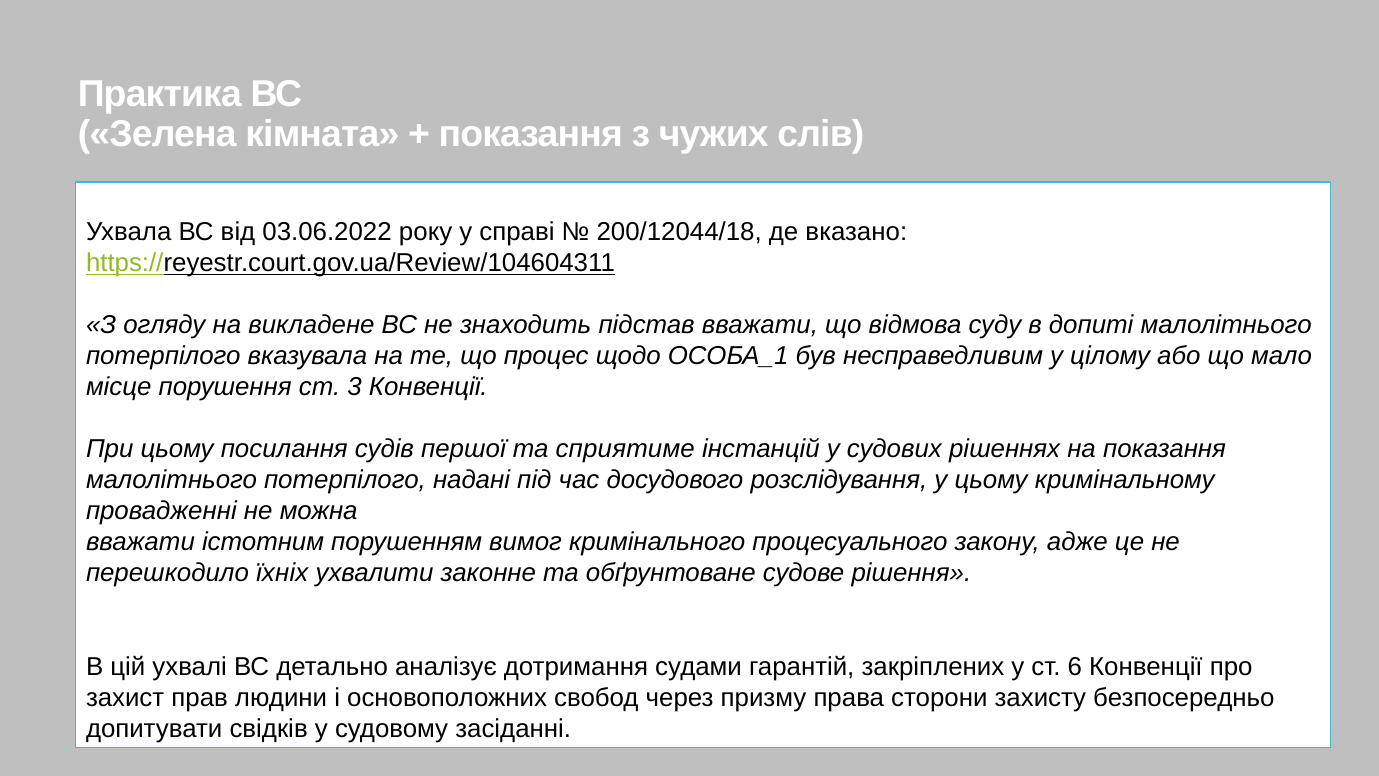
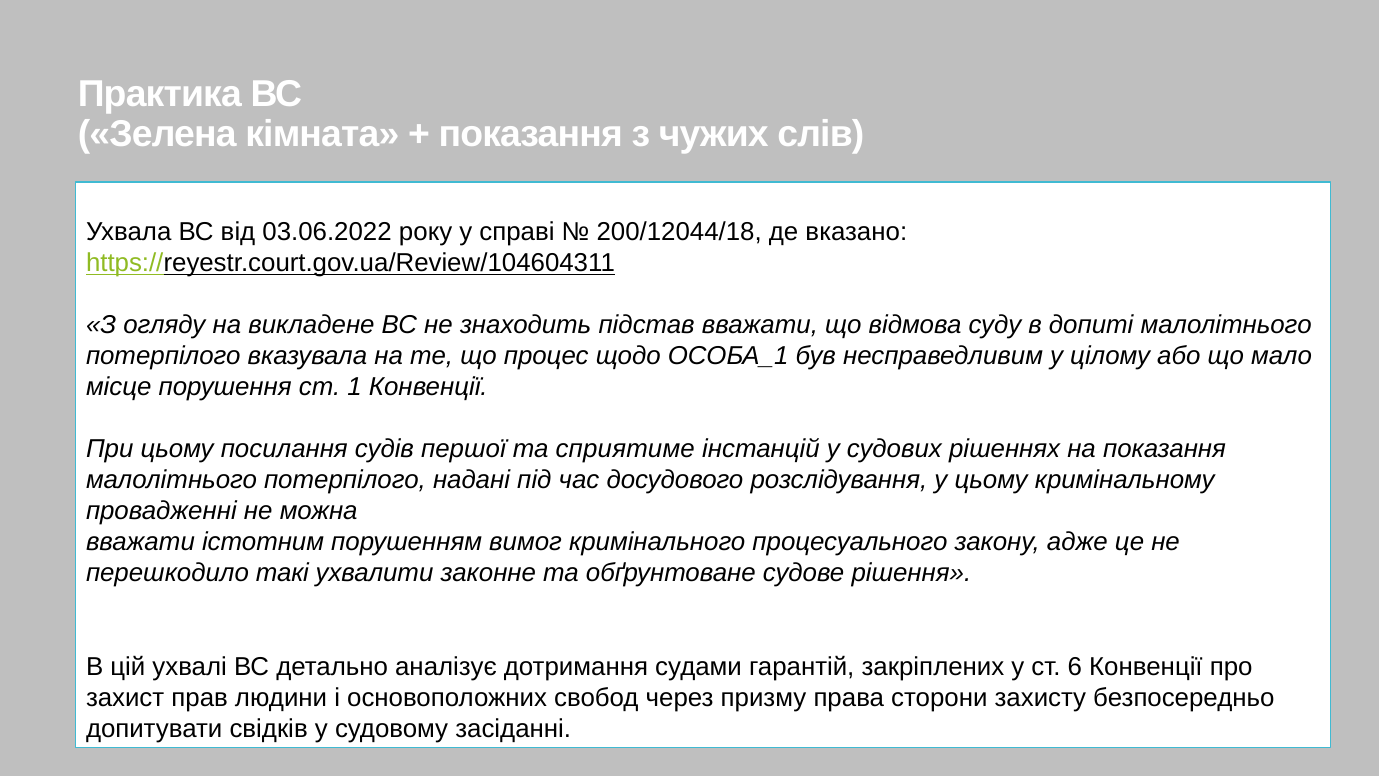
3: 3 -> 1
їхніх: їхніх -> такі
